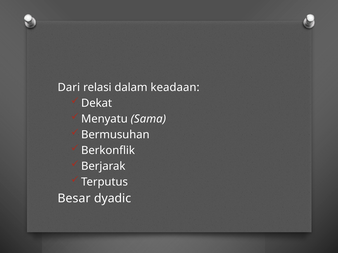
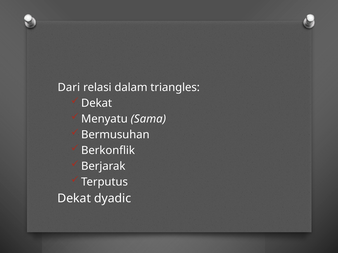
keadaan: keadaan -> triangles
Besar at (74, 199): Besar -> Dekat
